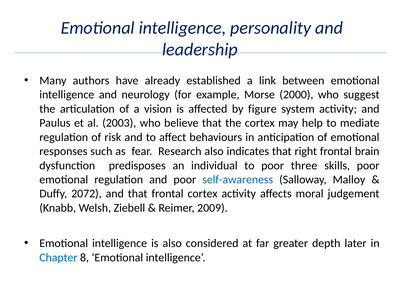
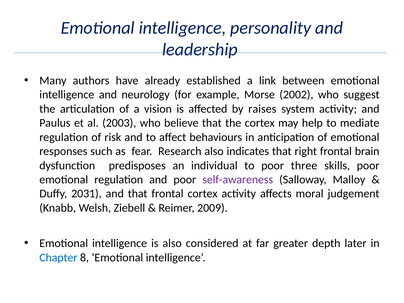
2000: 2000 -> 2002
figure: figure -> raises
self-awareness colour: blue -> purple
2072: 2072 -> 2031
